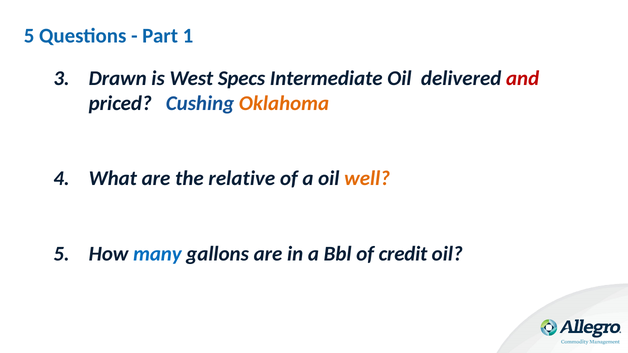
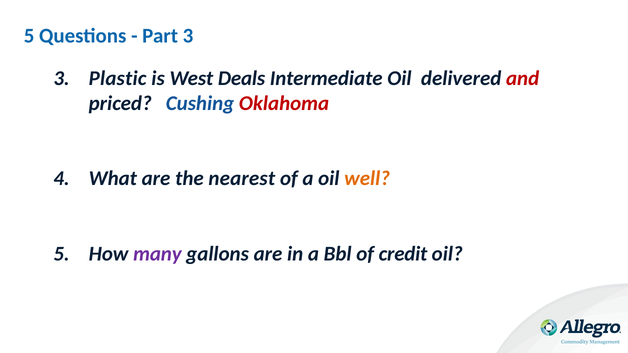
Part 1: 1 -> 3
Drawn: Drawn -> Plastic
Specs: Specs -> Deals
Oklahoma colour: orange -> red
relative: relative -> nearest
many colour: blue -> purple
